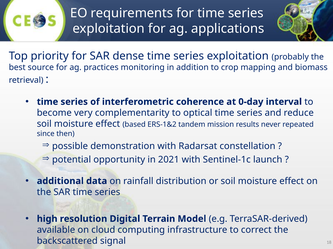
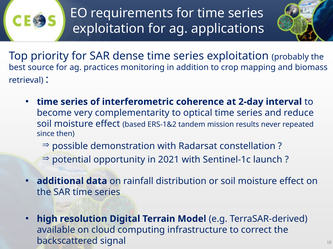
0-day: 0-day -> 2-day
